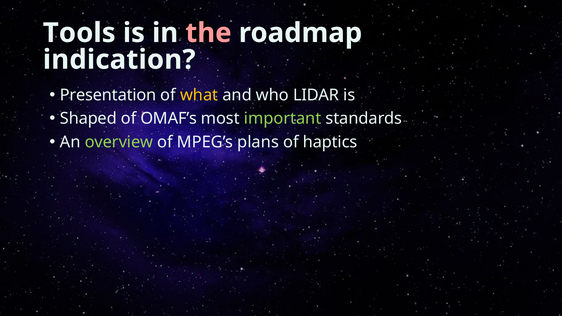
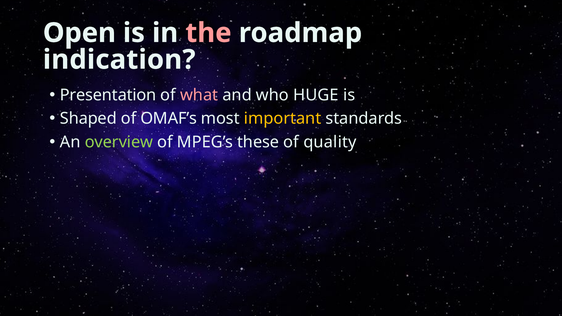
Tools: Tools -> Open
what colour: yellow -> pink
LIDAR: LIDAR -> HUGE
important colour: light green -> yellow
plans: plans -> these
haptics: haptics -> quality
